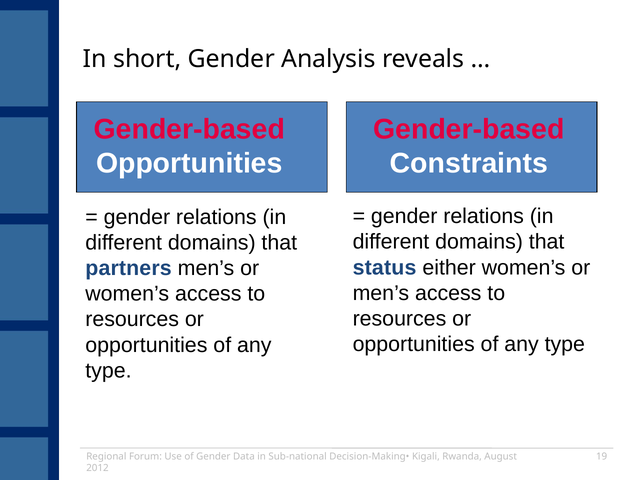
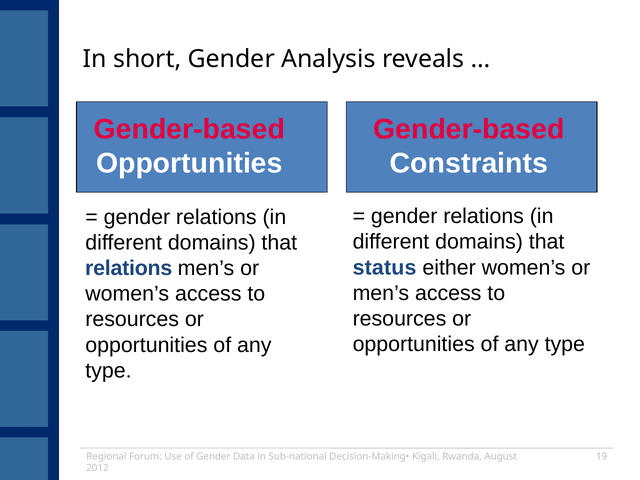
partners at (129, 268): partners -> relations
